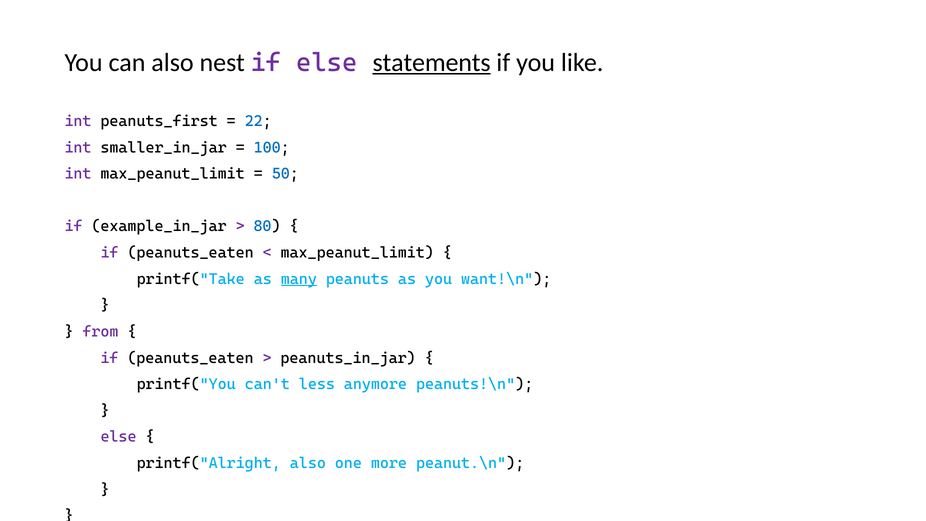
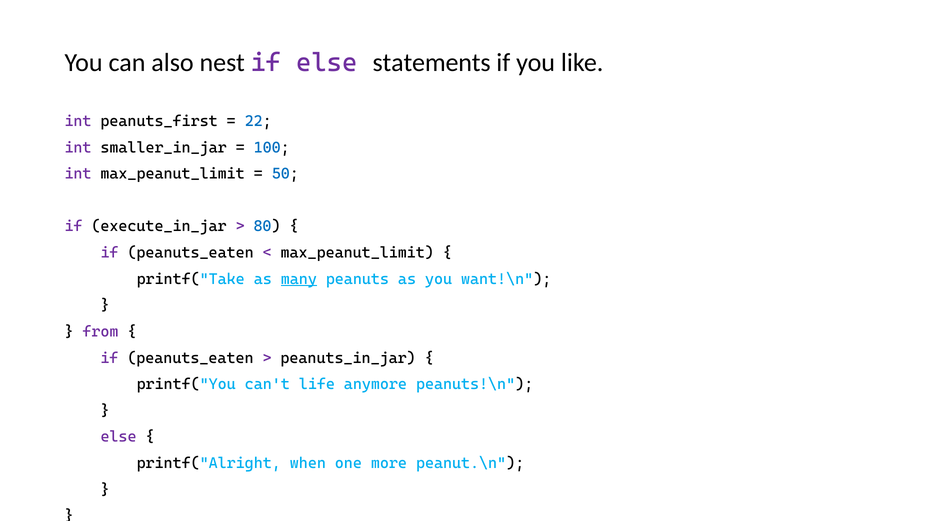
statements underline: present -> none
example_in_jar: example_in_jar -> execute_in_jar
less: less -> life
printf("Alright also: also -> when
